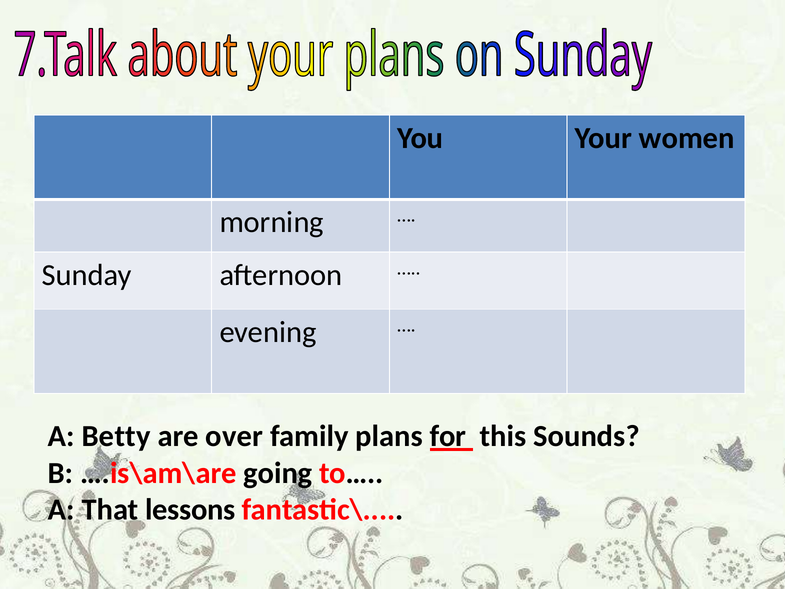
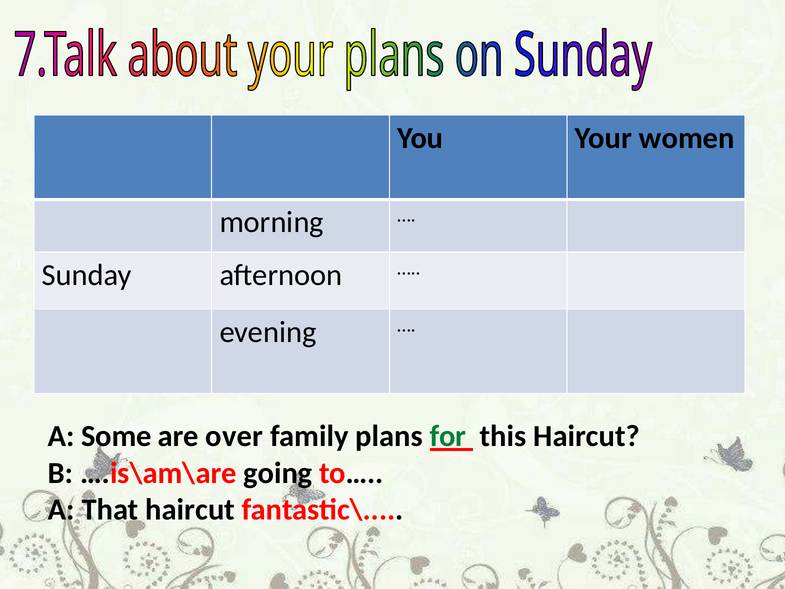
Betty: Betty -> Some
for colour: black -> green
this Sounds: Sounds -> Haircut
That lessons: lessons -> haircut
